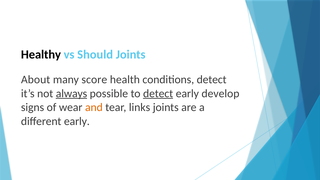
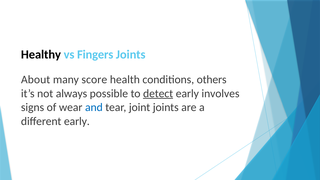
Should: Should -> Fingers
conditions detect: detect -> others
always underline: present -> none
develop: develop -> involves
and colour: orange -> blue
links: links -> joint
